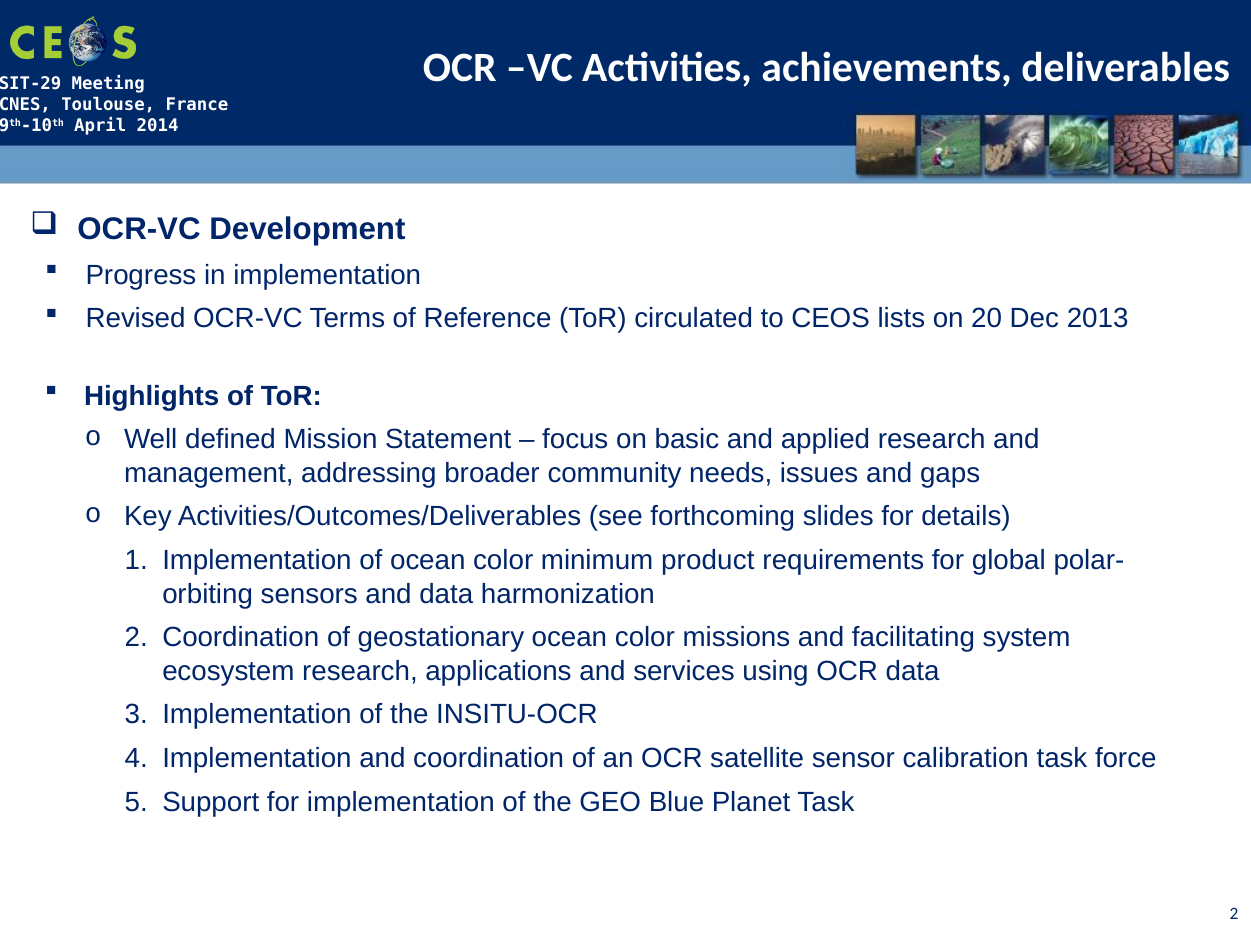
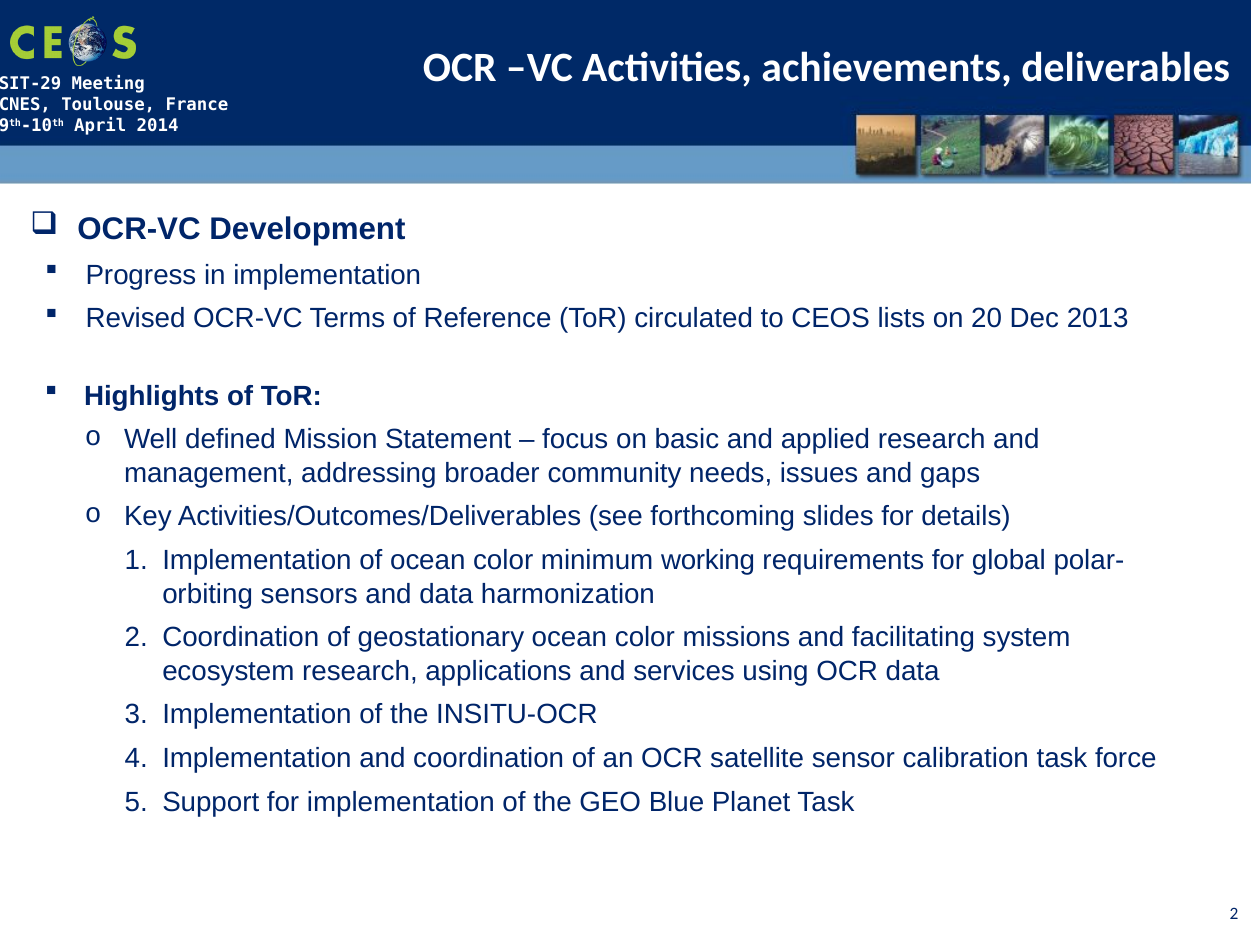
product: product -> working
